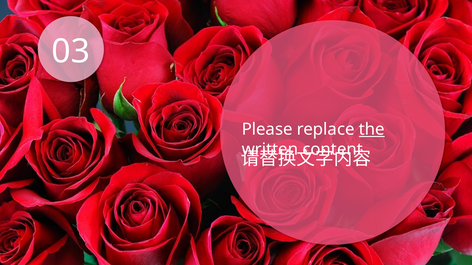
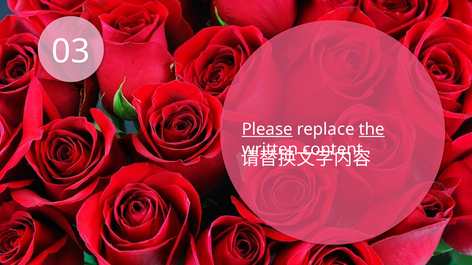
Please underline: none -> present
